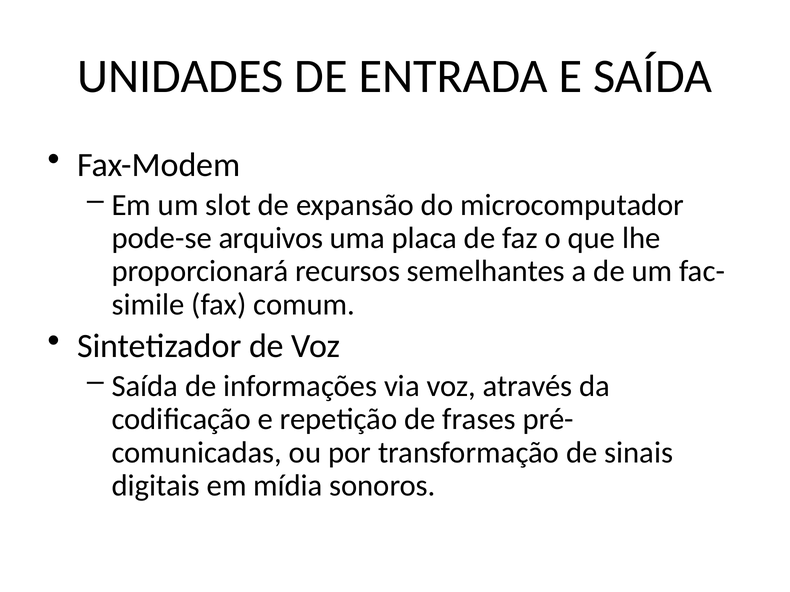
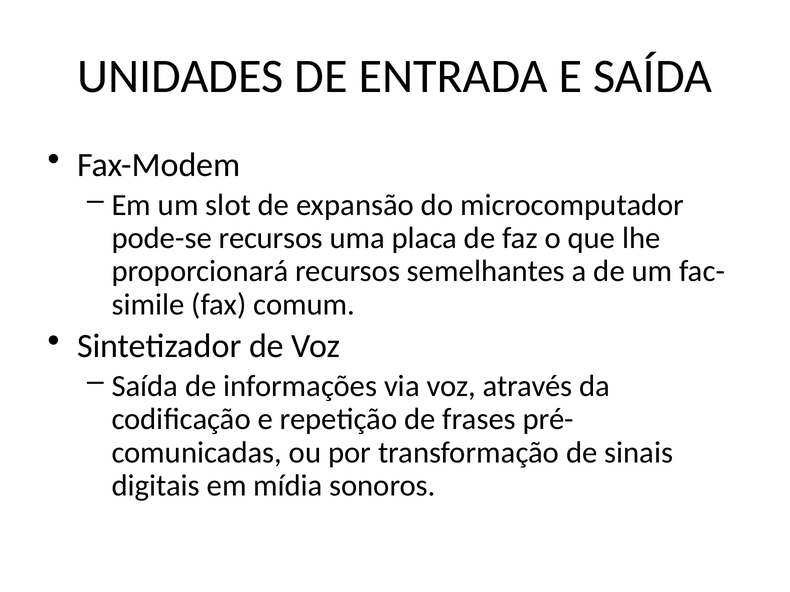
pode-se arquivos: arquivos -> recursos
